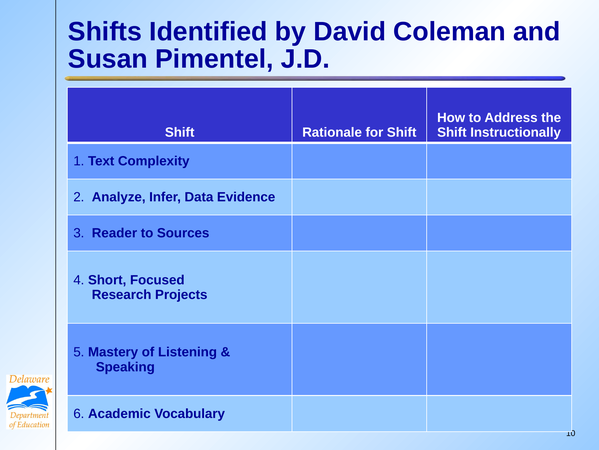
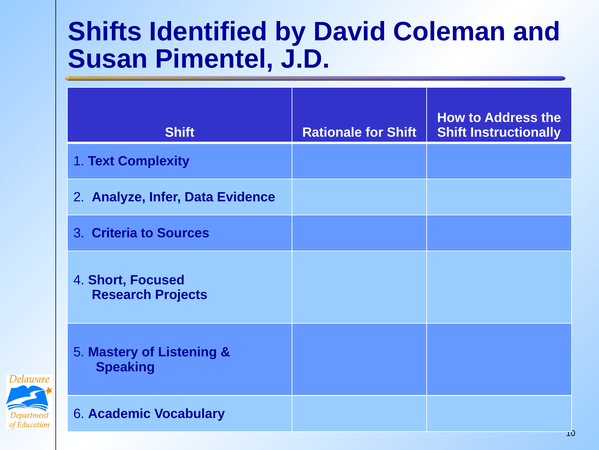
Reader: Reader -> Criteria
